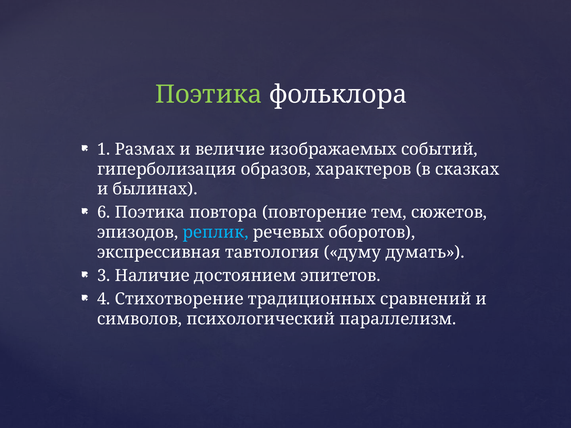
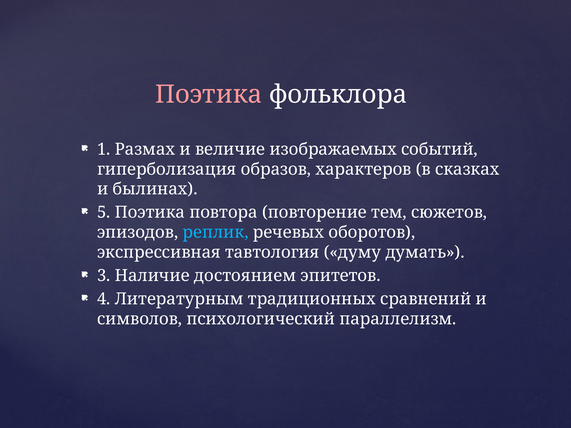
Поэтика at (209, 94) colour: light green -> pink
6: 6 -> 5
Стихотворение: Стихотворение -> Литературным
